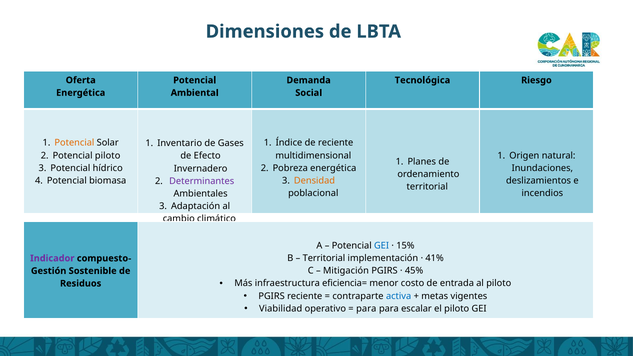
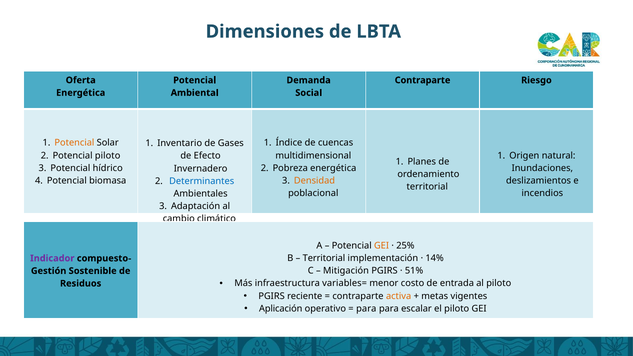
Tecnológica at (422, 80): Tecnológica -> Contraparte
de reciente: reciente -> cuencas
Determinantes colour: purple -> blue
GEI at (382, 246) colour: blue -> orange
15%: 15% -> 25%
41%: 41% -> 14%
45%: 45% -> 51%
eficiencia=: eficiencia= -> variables=
activa colour: blue -> orange
Viabilidad: Viabilidad -> Aplicación
